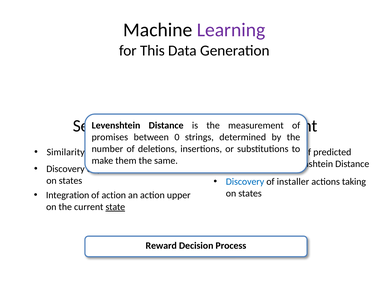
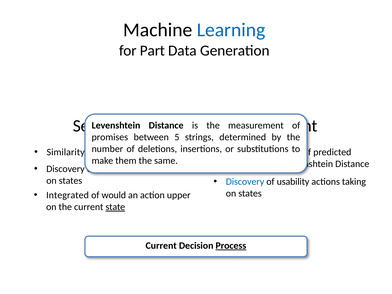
Learning colour: purple -> blue
This: This -> Part
0: 0 -> 5
installer: installer -> usability
Integration: Integration -> Integrated
of action: action -> would
Reward at (161, 246): Reward -> Current
Process underline: none -> present
